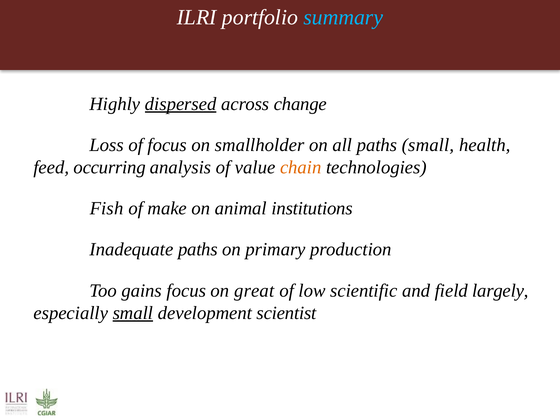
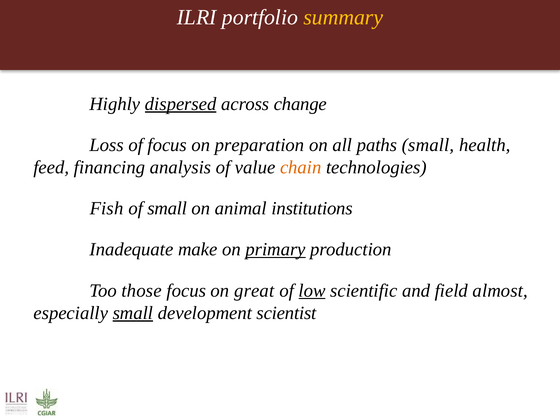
summary colour: light blue -> yellow
smallholder: smallholder -> preparation
occurring: occurring -> financing
of make: make -> small
Inadequate paths: paths -> make
primary underline: none -> present
gains: gains -> those
low underline: none -> present
largely: largely -> almost
